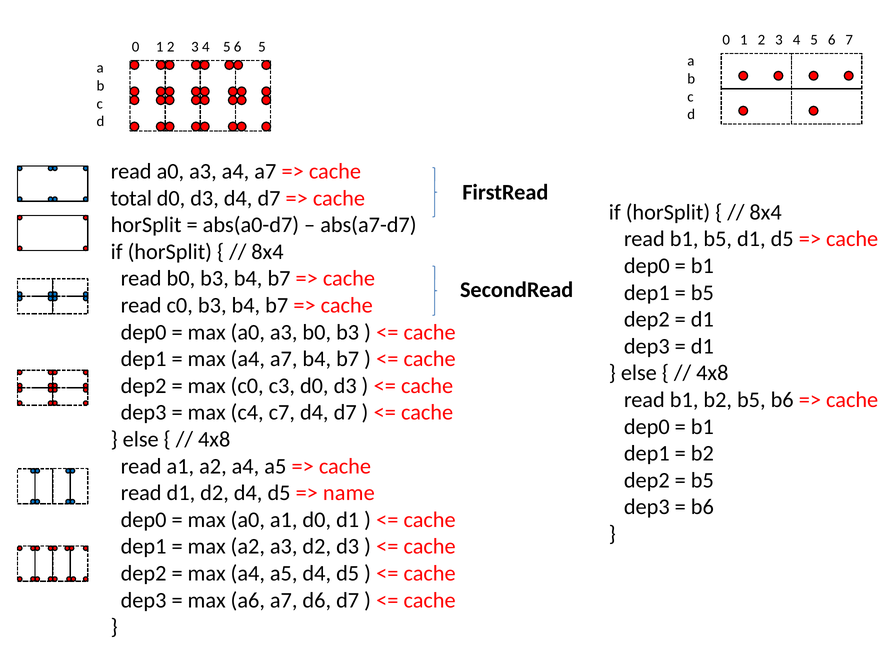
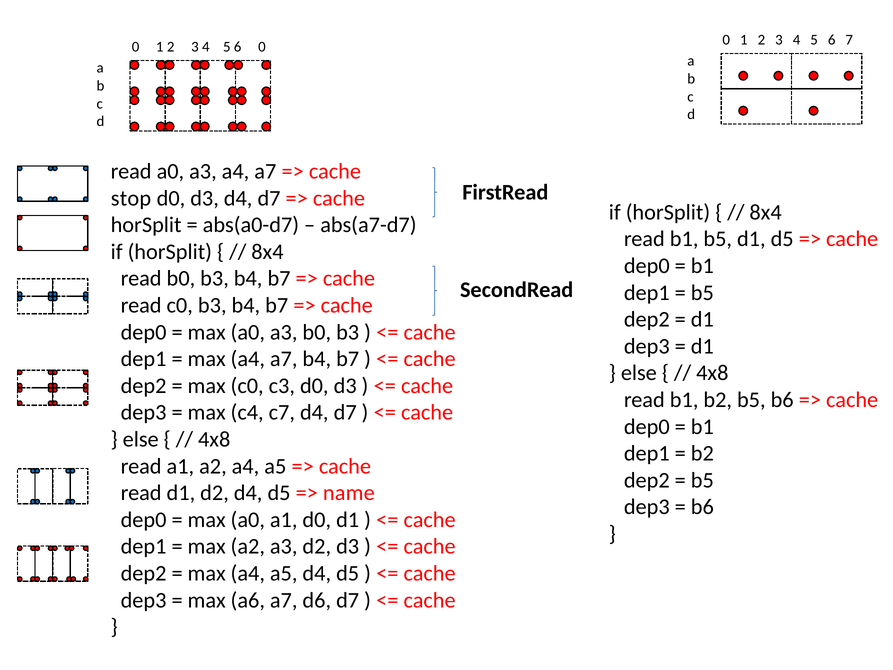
6 5: 5 -> 0
total: total -> stop
